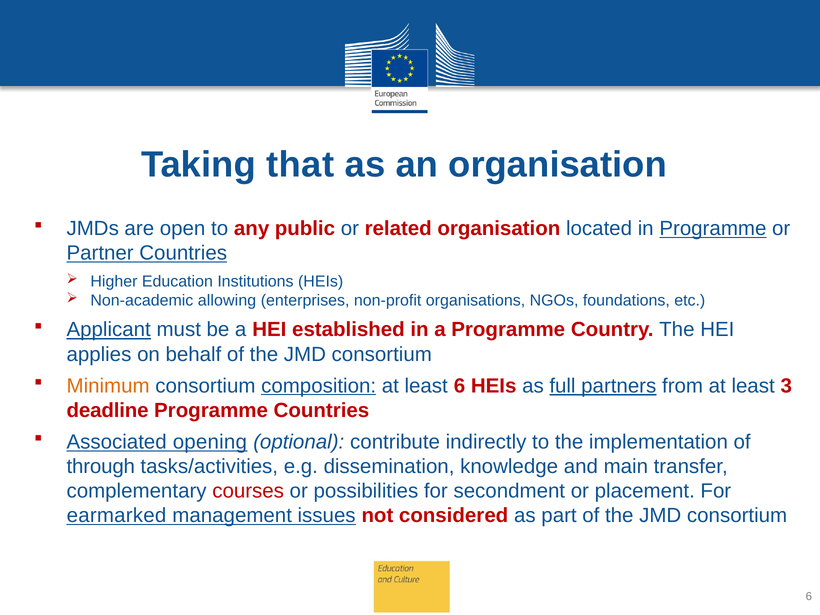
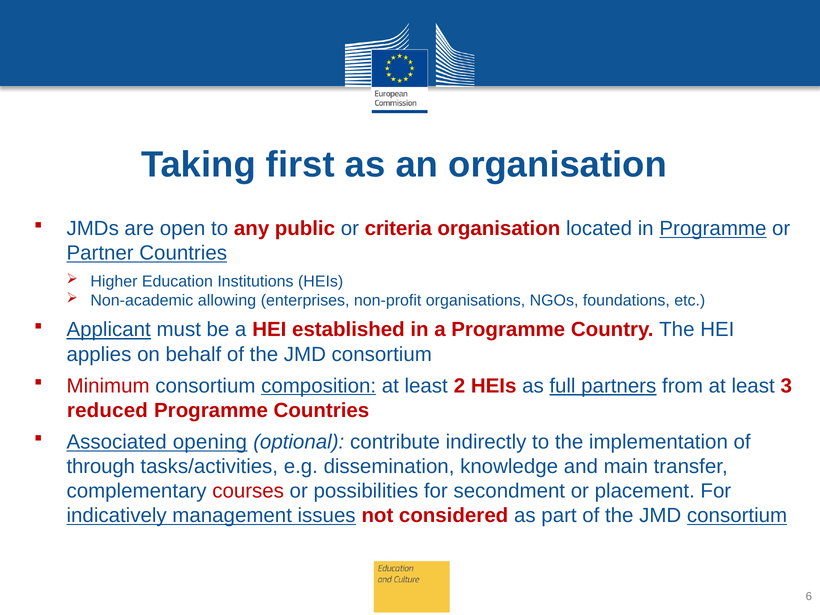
that: that -> first
related: related -> criteria
Minimum colour: orange -> red
least 6: 6 -> 2
deadline: deadline -> reduced
earmarked: earmarked -> indicatively
consortium at (737, 516) underline: none -> present
